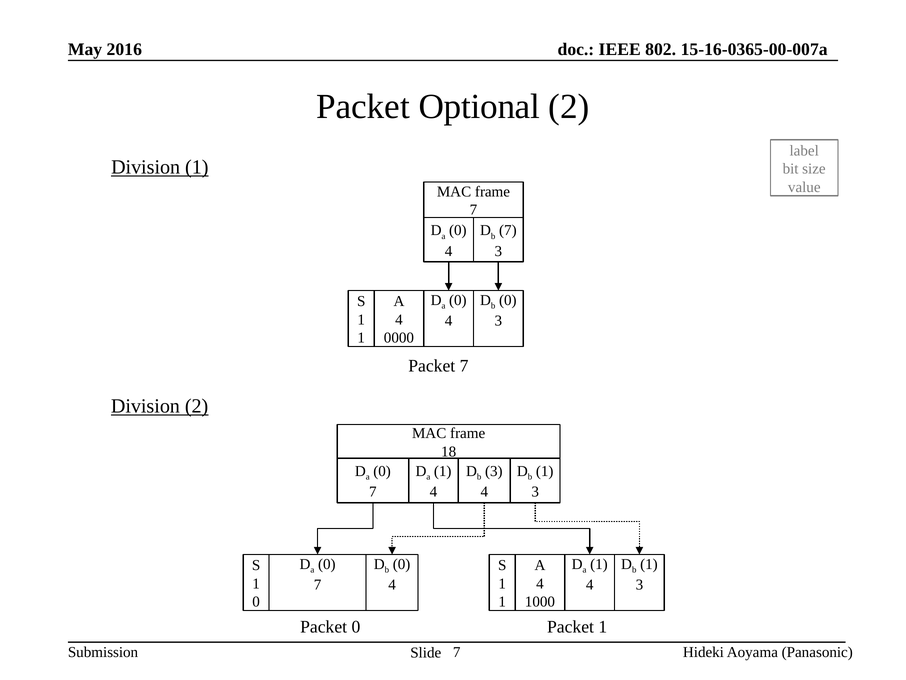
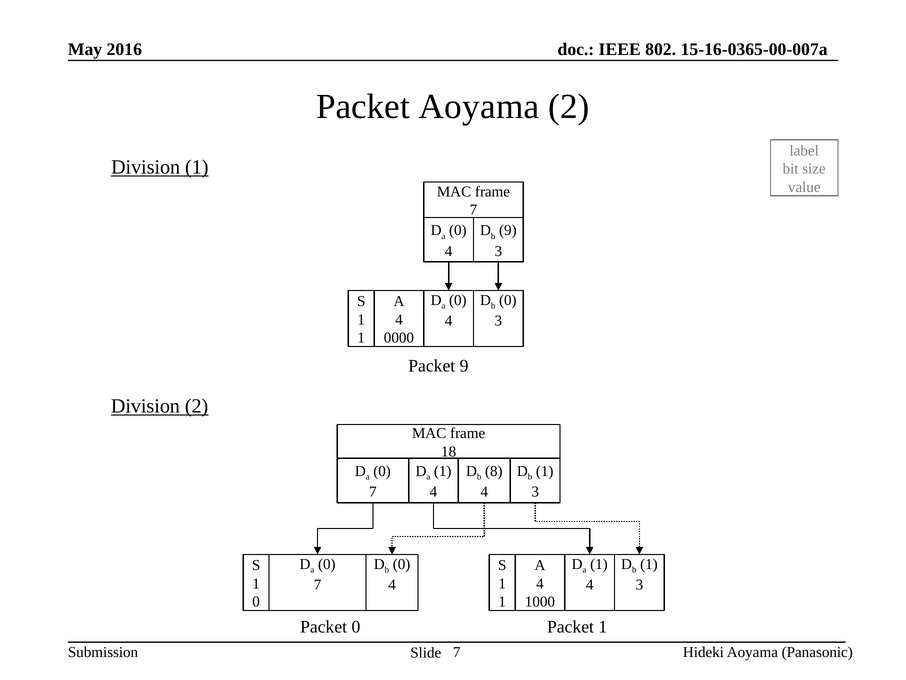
Packet Optional: Optional -> Aoyama
7 at (508, 230): 7 -> 9
Packet 7: 7 -> 9
3 at (494, 471): 3 -> 8
